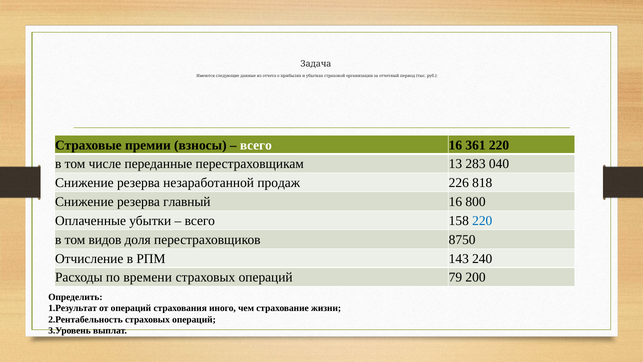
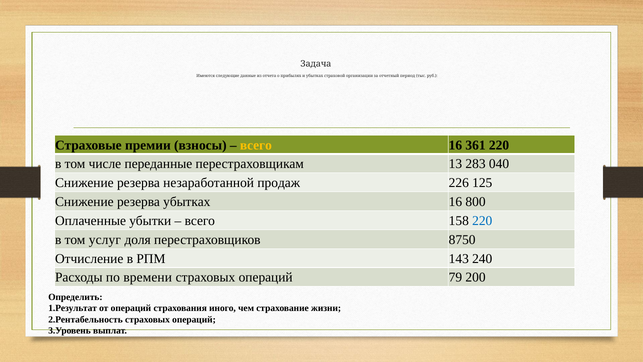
всего at (256, 145) colour: white -> yellow
818: 818 -> 125
резерва главный: главный -> убытках
видов: видов -> услуг
